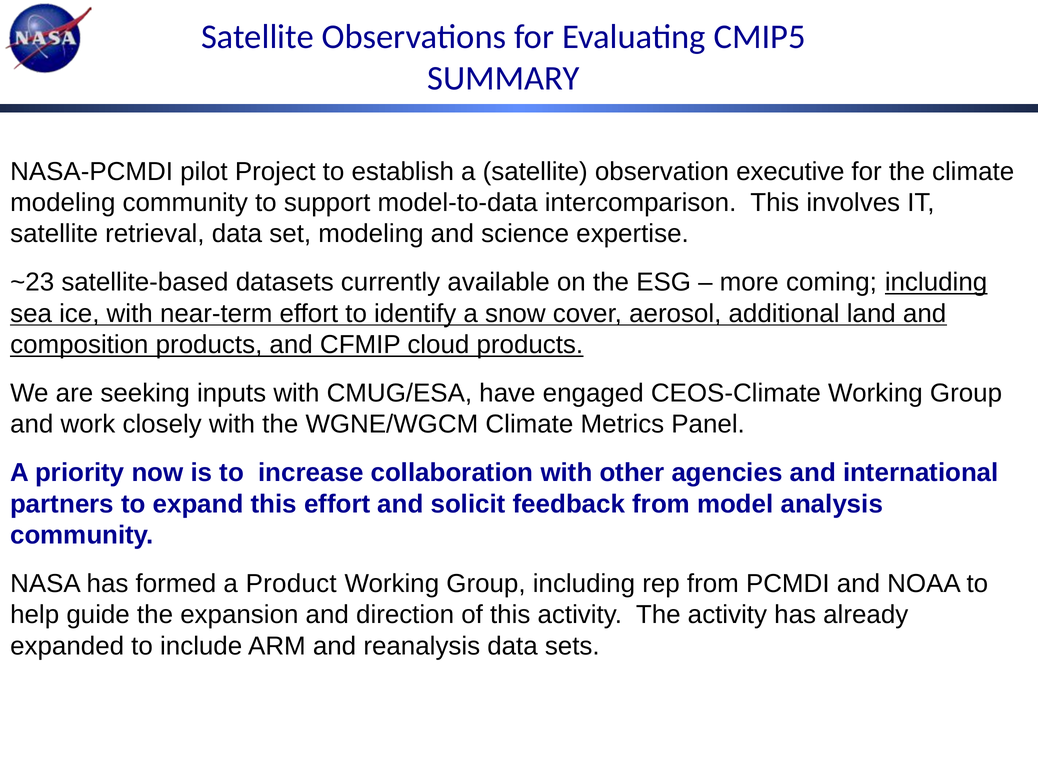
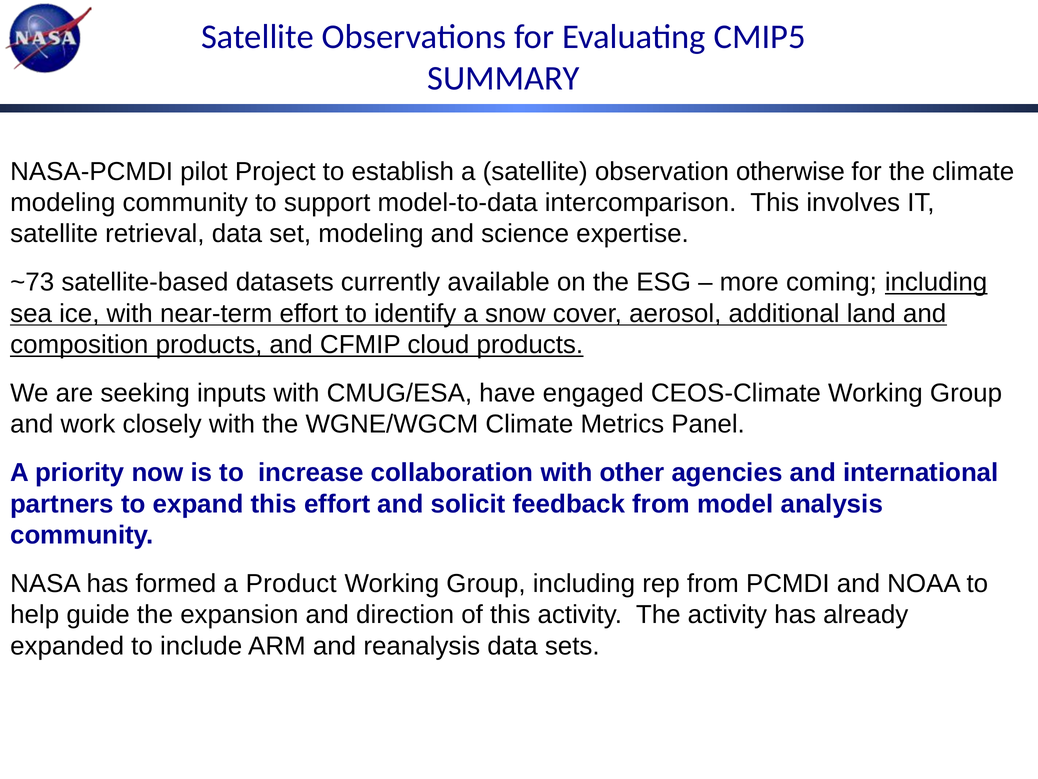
executive: executive -> otherwise
~23: ~23 -> ~73
